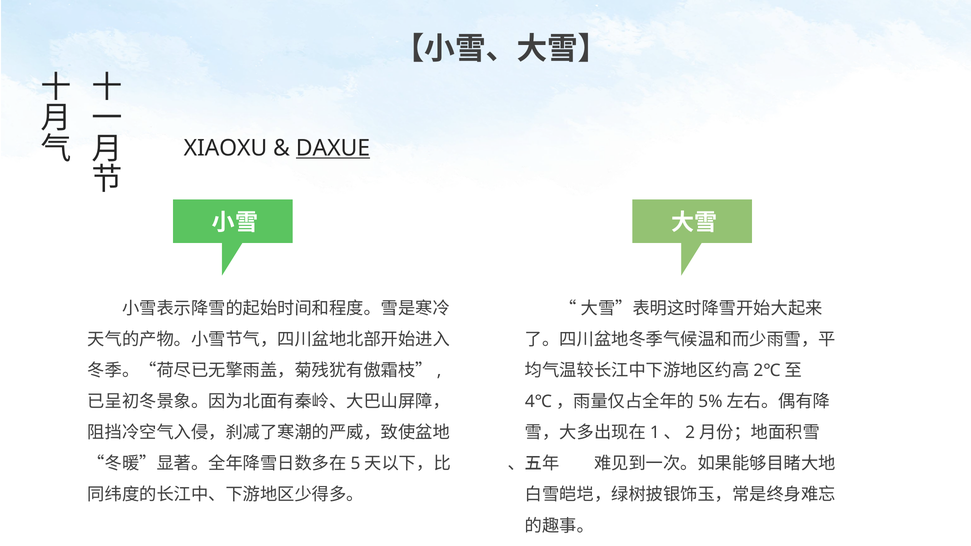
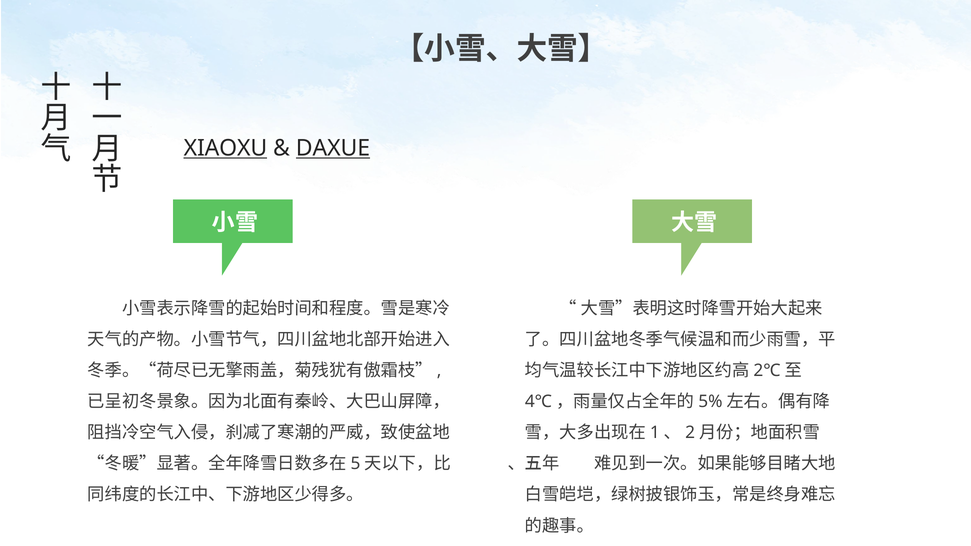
XIAOXU underline: none -> present
